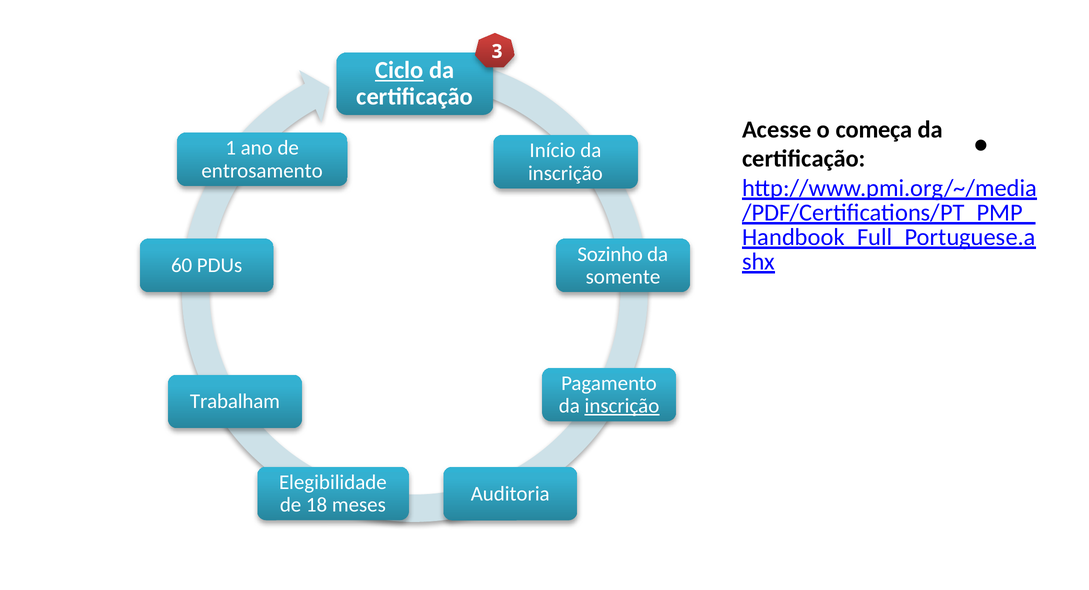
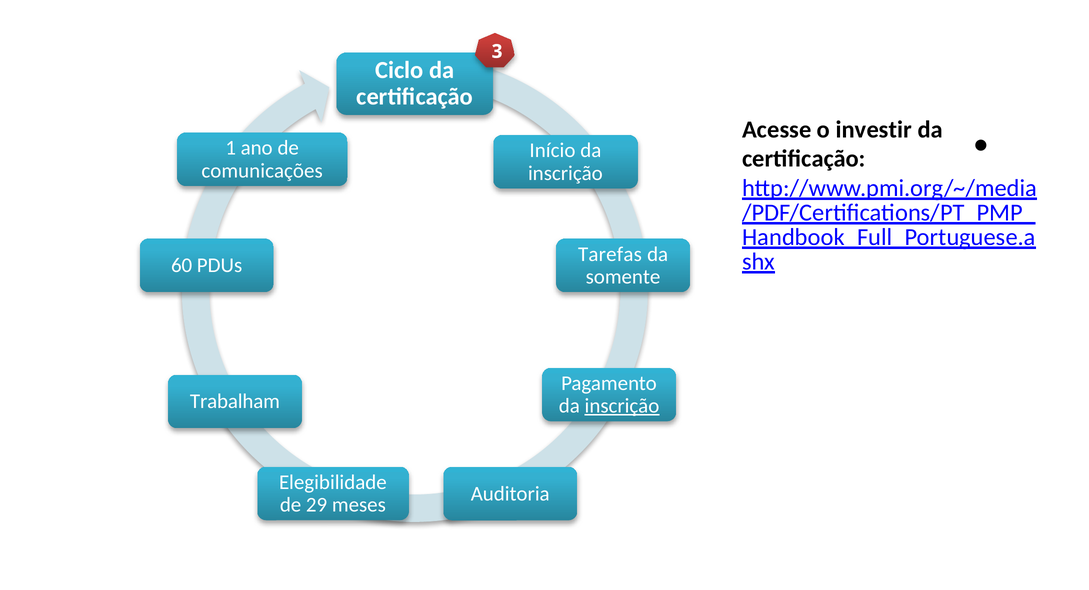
Ciclo underline: present -> none
começa: começa -> investir
entrosamento: entrosamento -> comunicações
Sozinho: Sozinho -> Tarefas
18: 18 -> 29
